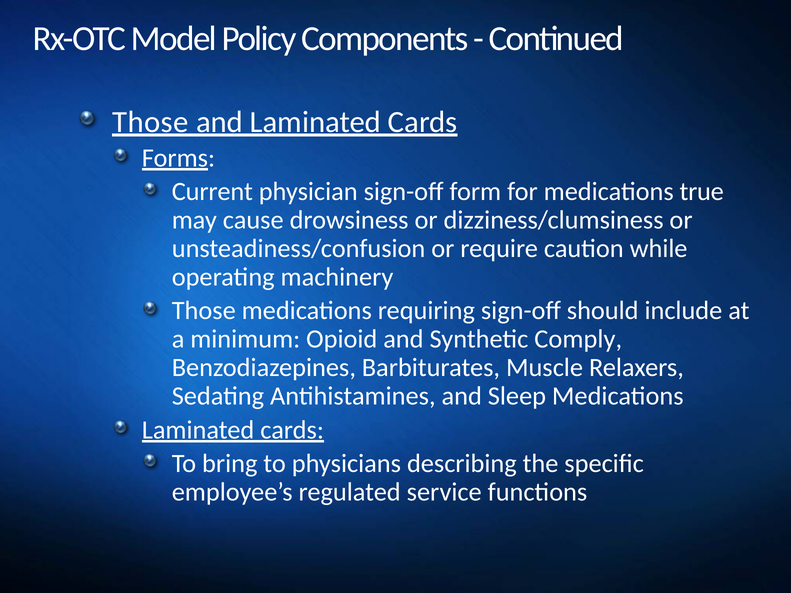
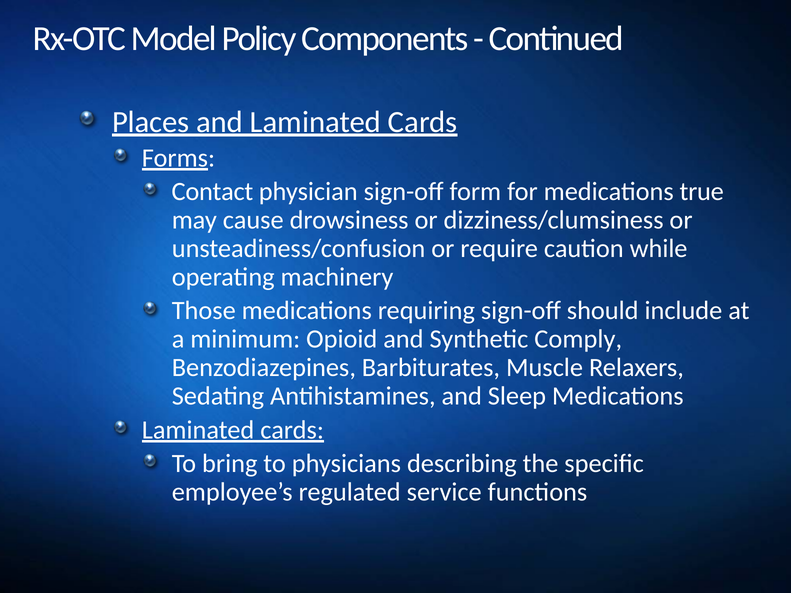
Those at (150, 122): Those -> Places
Current: Current -> Contact
